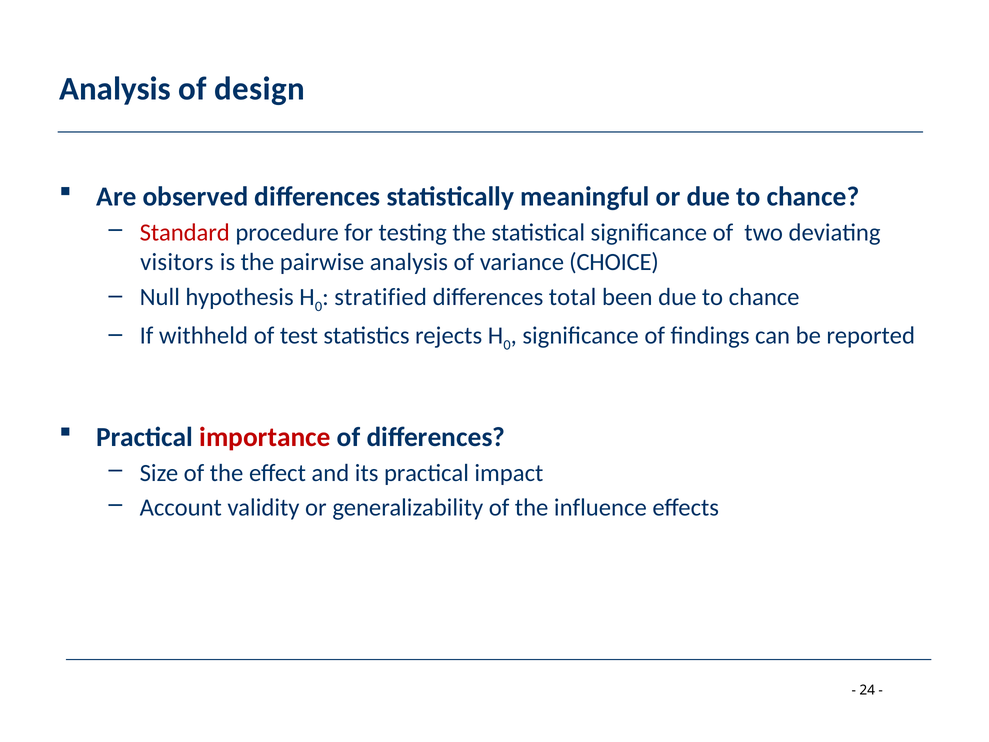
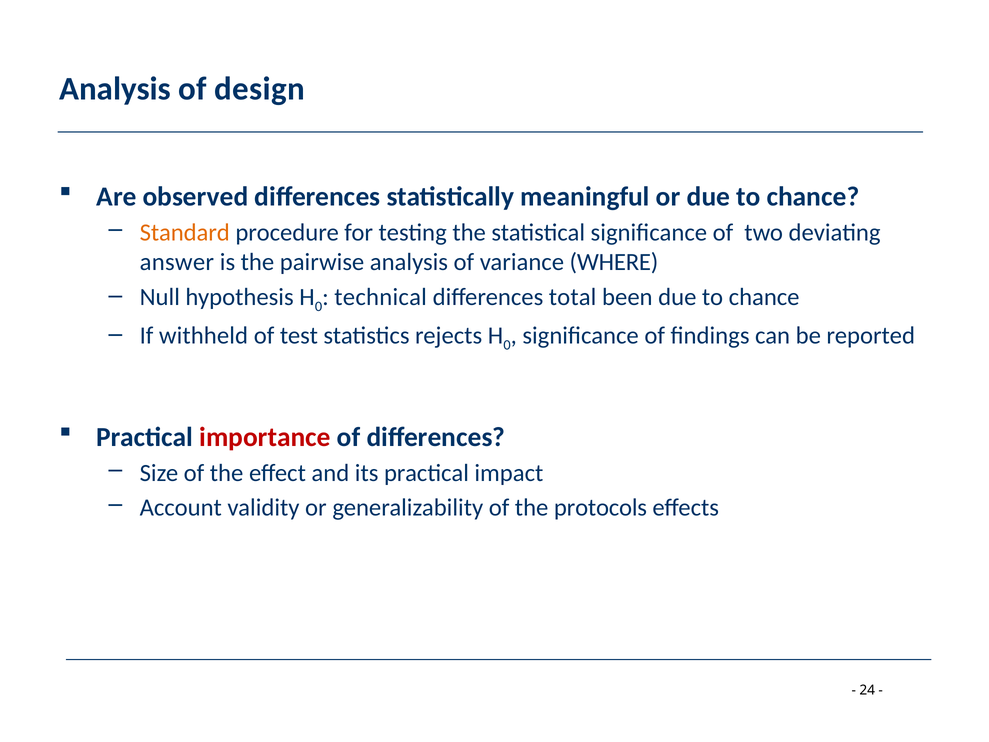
Standard colour: red -> orange
visitors: visitors -> answer
CHOICE: CHOICE -> WHERE
stratified: stratified -> technical
influence: influence -> protocols
